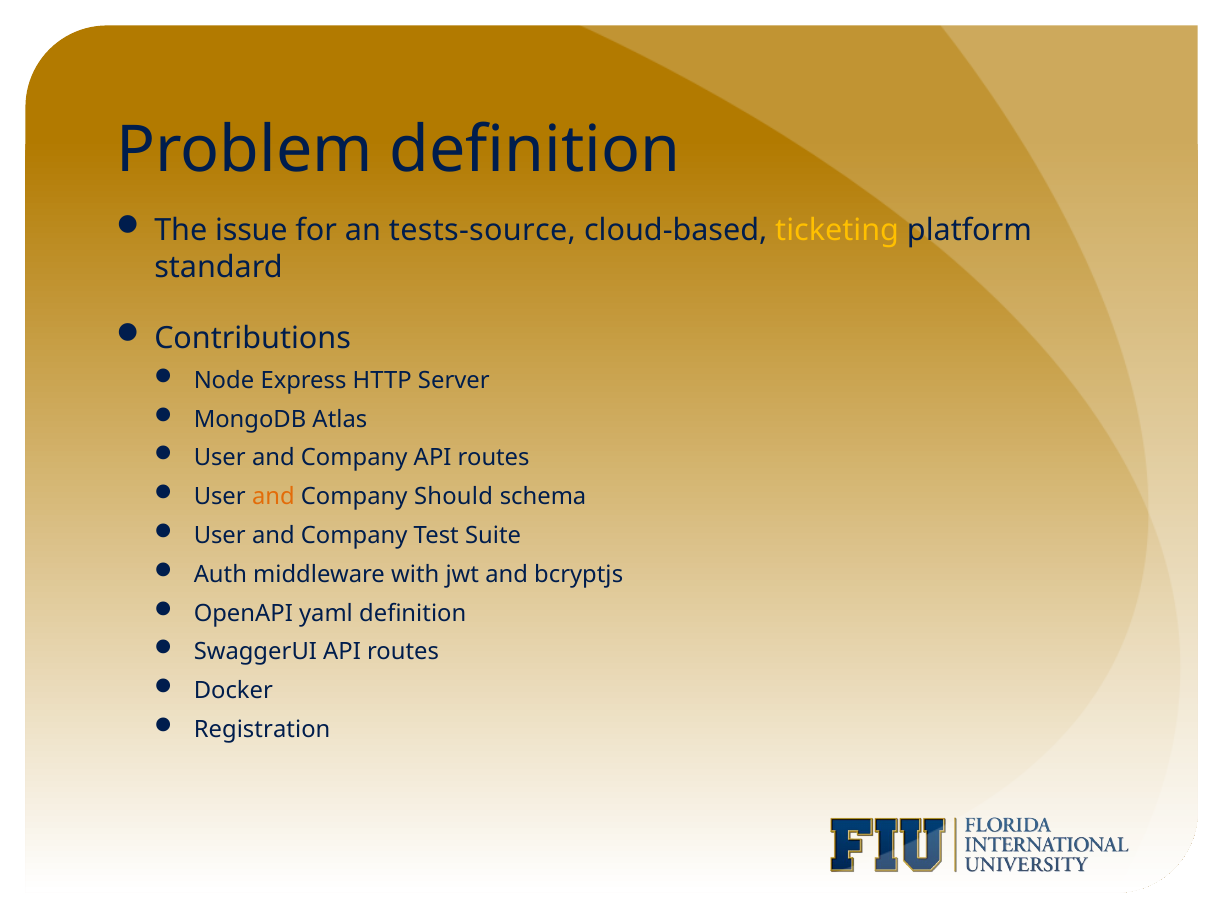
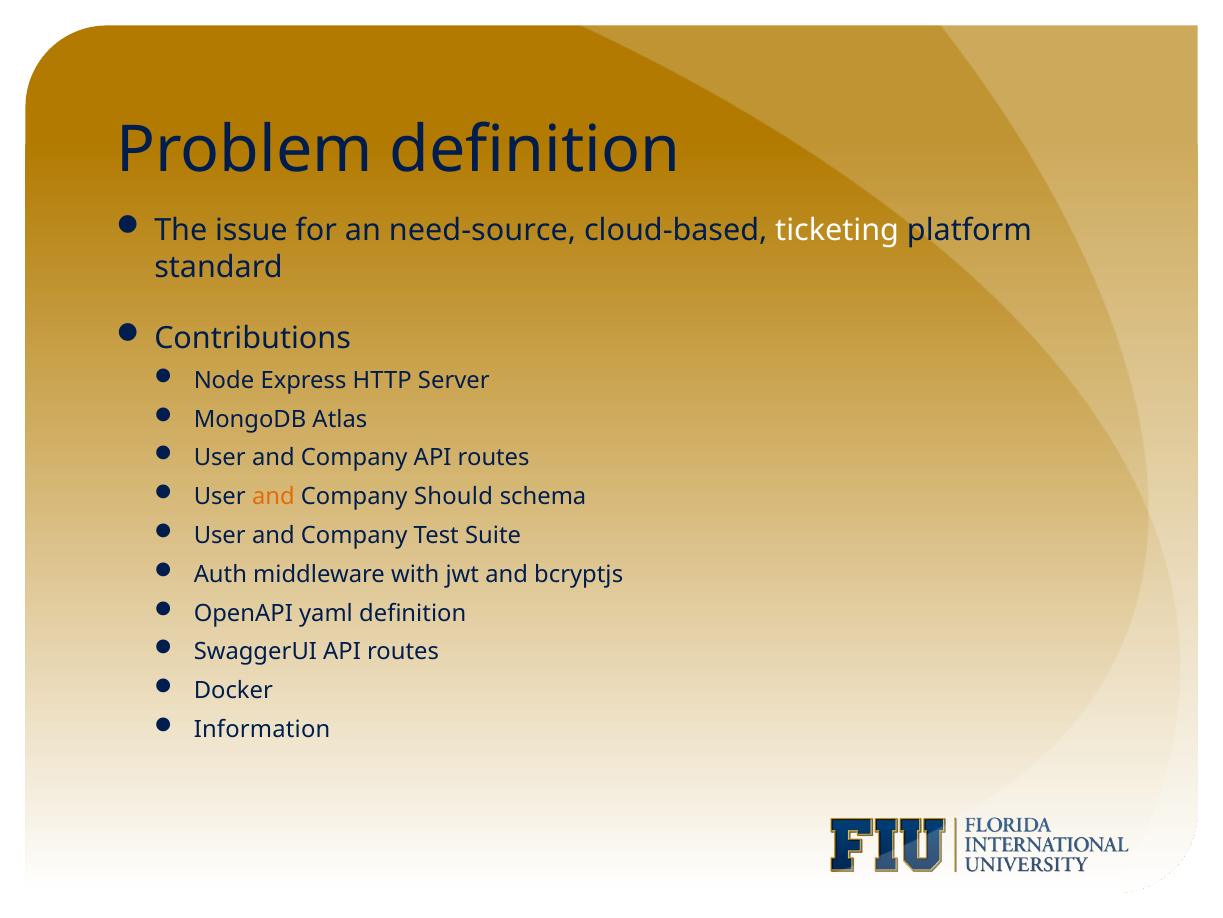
tests-source: tests-source -> need-source
ticketing colour: yellow -> white
Registration: Registration -> Information
